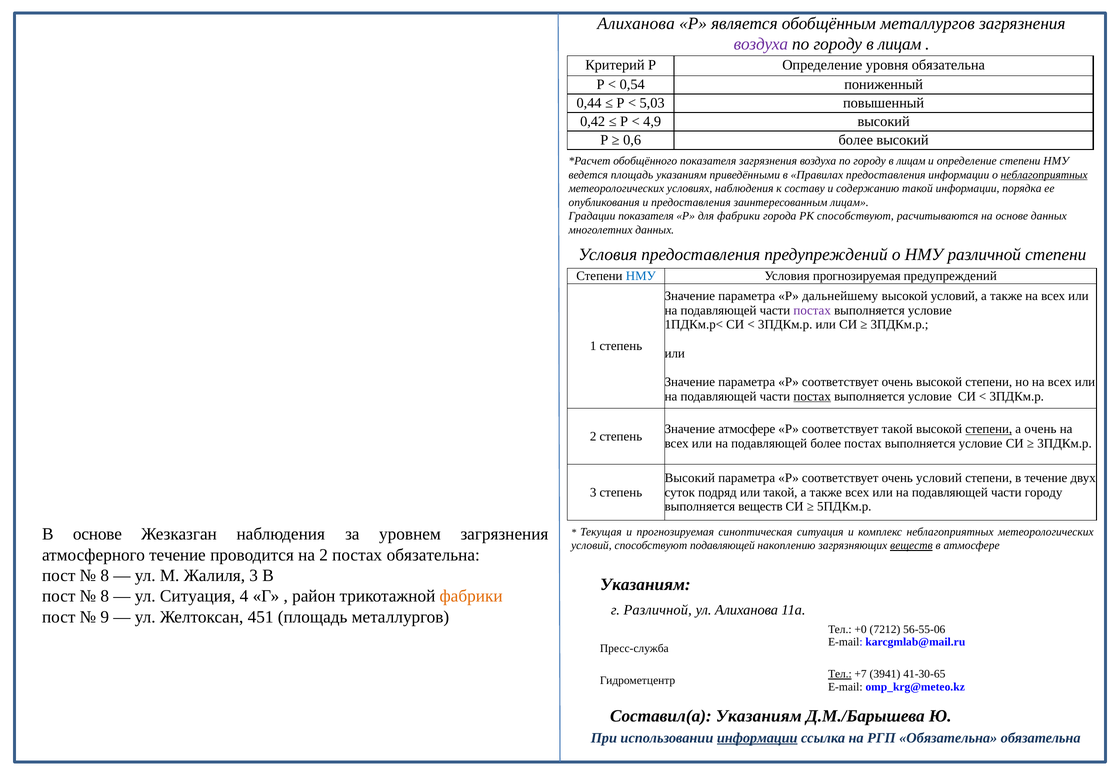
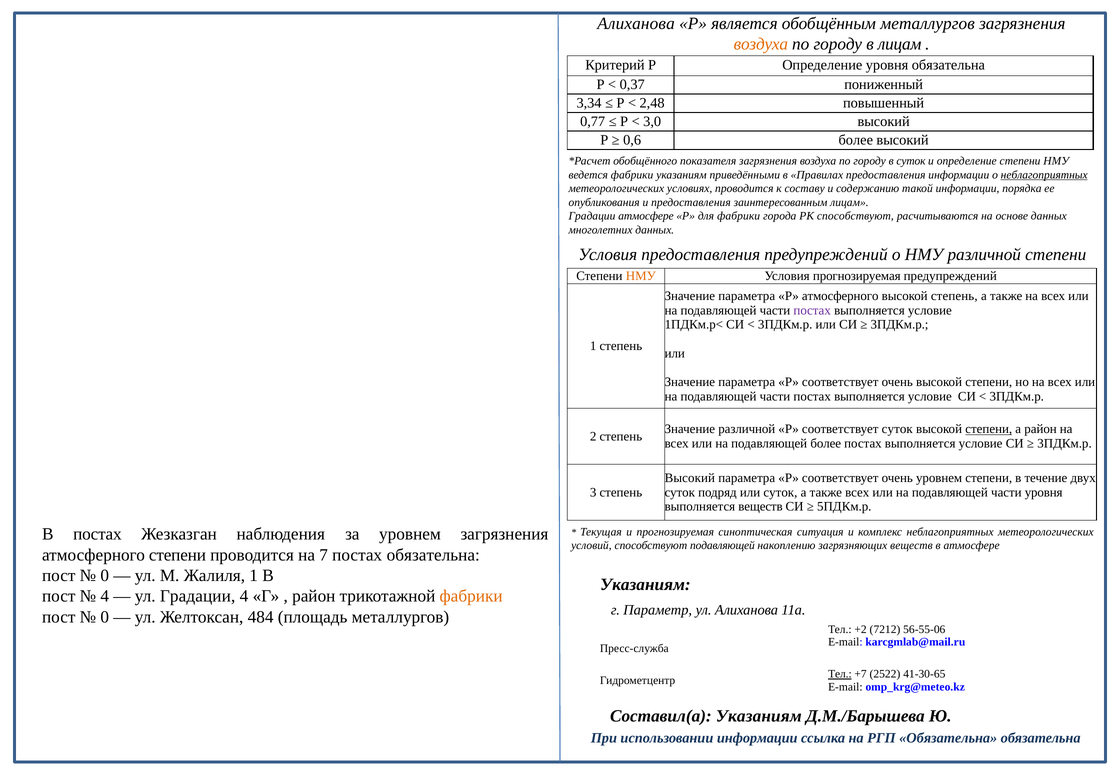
воздуха at (761, 44) colour: purple -> orange
0,54: 0,54 -> 0,37
0,44: 0,44 -> 3,34
5,03: 5,03 -> 2,48
0,42: 0,42 -> 0,77
4,9: 4,9 -> 3,0
лицам at (911, 161): лицам -> суток
ведется площадь: площадь -> фабрики
условиях наблюдения: наблюдения -> проводится
Градации показателя: показателя -> атмосфере
НМУ at (641, 276) colour: blue -> orange
Р дальнейшему: дальнейшему -> атмосферного
высокой условий: условий -> степень
постах at (812, 396) underline: present -> none
Значение атмосфере: атмосфере -> различной
соответствует такой: такой -> суток
а очень: очень -> район
очень условий: условий -> уровнем
или такой: такой -> суток
части городу: городу -> уровня
В основе: основе -> постах
веществ at (911, 546) underline: present -> none
атмосферного течение: течение -> степени
на 2: 2 -> 7
8 at (105, 576): 8 -> 0
Жалиля 3: 3 -> 1
8 at (105, 597): 8 -> 4
ул Ситуация: Ситуация -> Градации
г Различной: Различной -> Параметр
9 at (105, 617): 9 -> 0
451: 451 -> 484
+0: +0 -> +2
3941: 3941 -> 2522
информации at (757, 738) underline: present -> none
